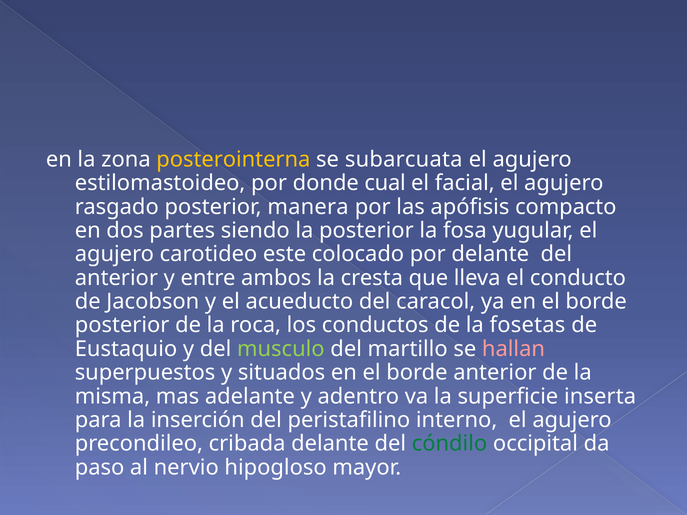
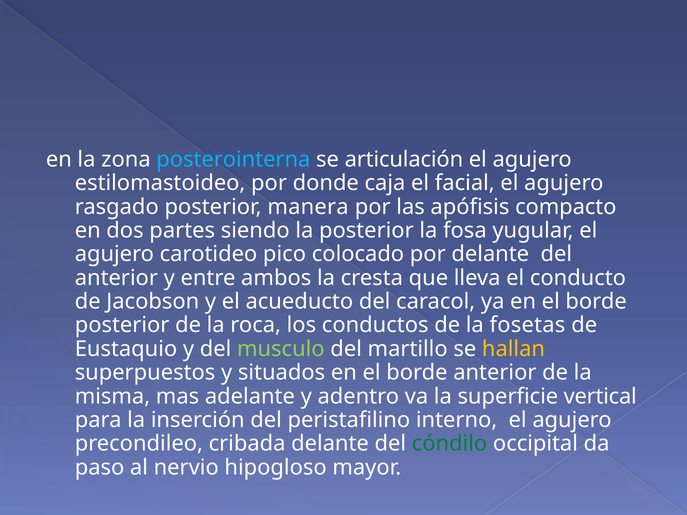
posterointerna colour: yellow -> light blue
subarcuata: subarcuata -> articulación
cual: cual -> caja
este: este -> pico
hallan colour: pink -> yellow
inserta: inserta -> vertical
